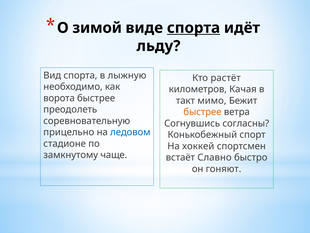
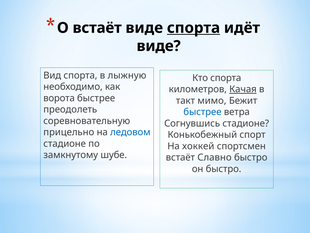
О зимой: зимой -> встаёт
льду at (158, 46): льду -> виде
Кто растёт: растёт -> спорта
Качая underline: none -> present
быстрее at (202, 112) colour: orange -> blue
Согнувшись согласны: согласны -> стадионе
чаще: чаще -> шубе
он гоняют: гоняют -> быстро
